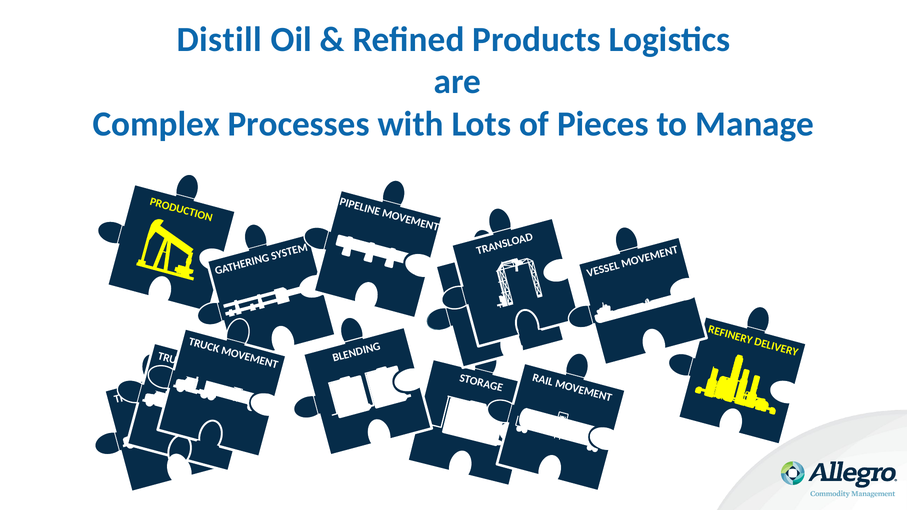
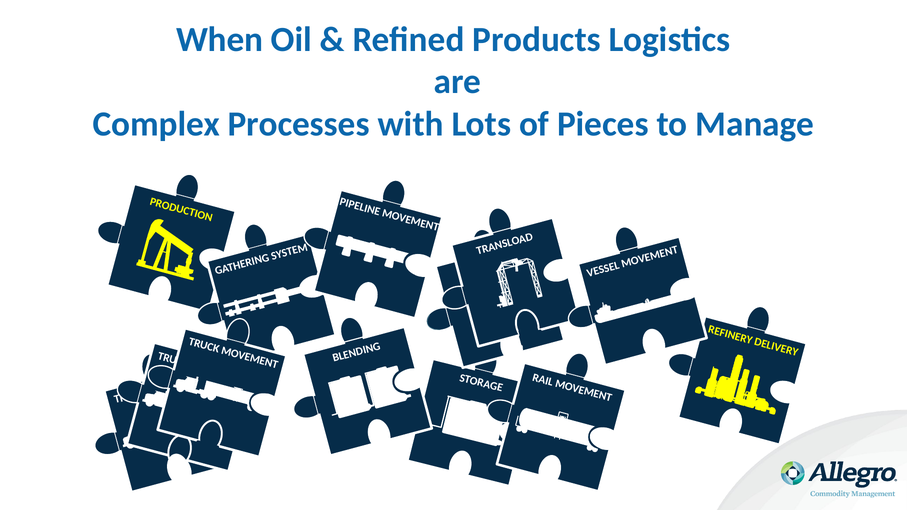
Distill: Distill -> When
